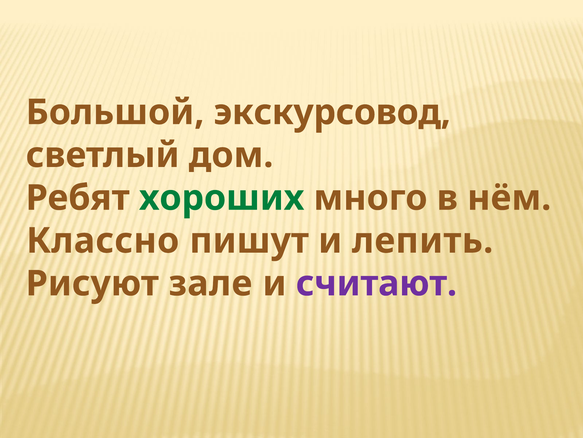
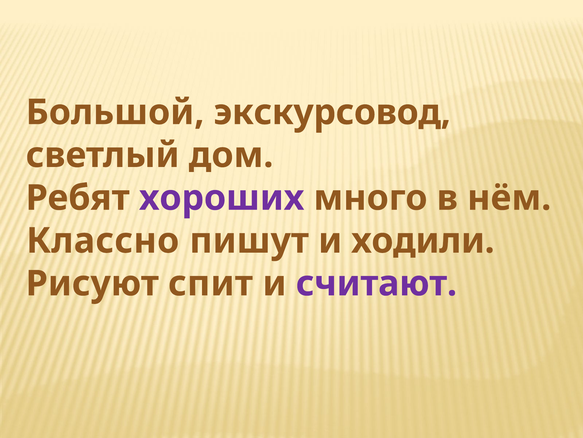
хороших colour: green -> purple
лепить: лепить -> ходили
зале: зале -> спит
